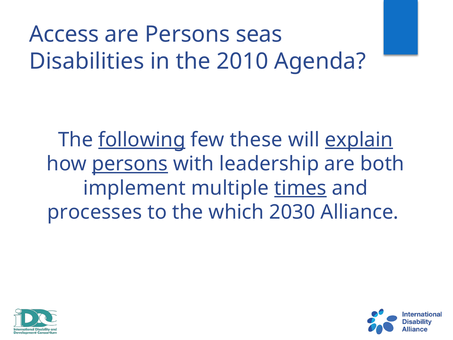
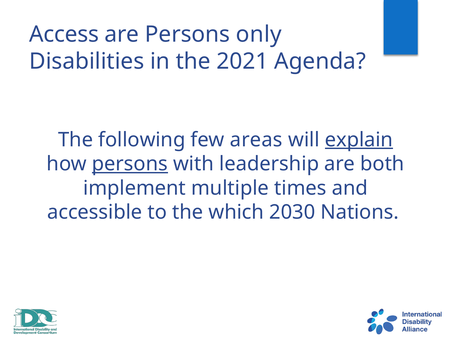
seas: seas -> only
2010: 2010 -> 2021
following underline: present -> none
these: these -> areas
times underline: present -> none
processes: processes -> accessible
Alliance: Alliance -> Nations
